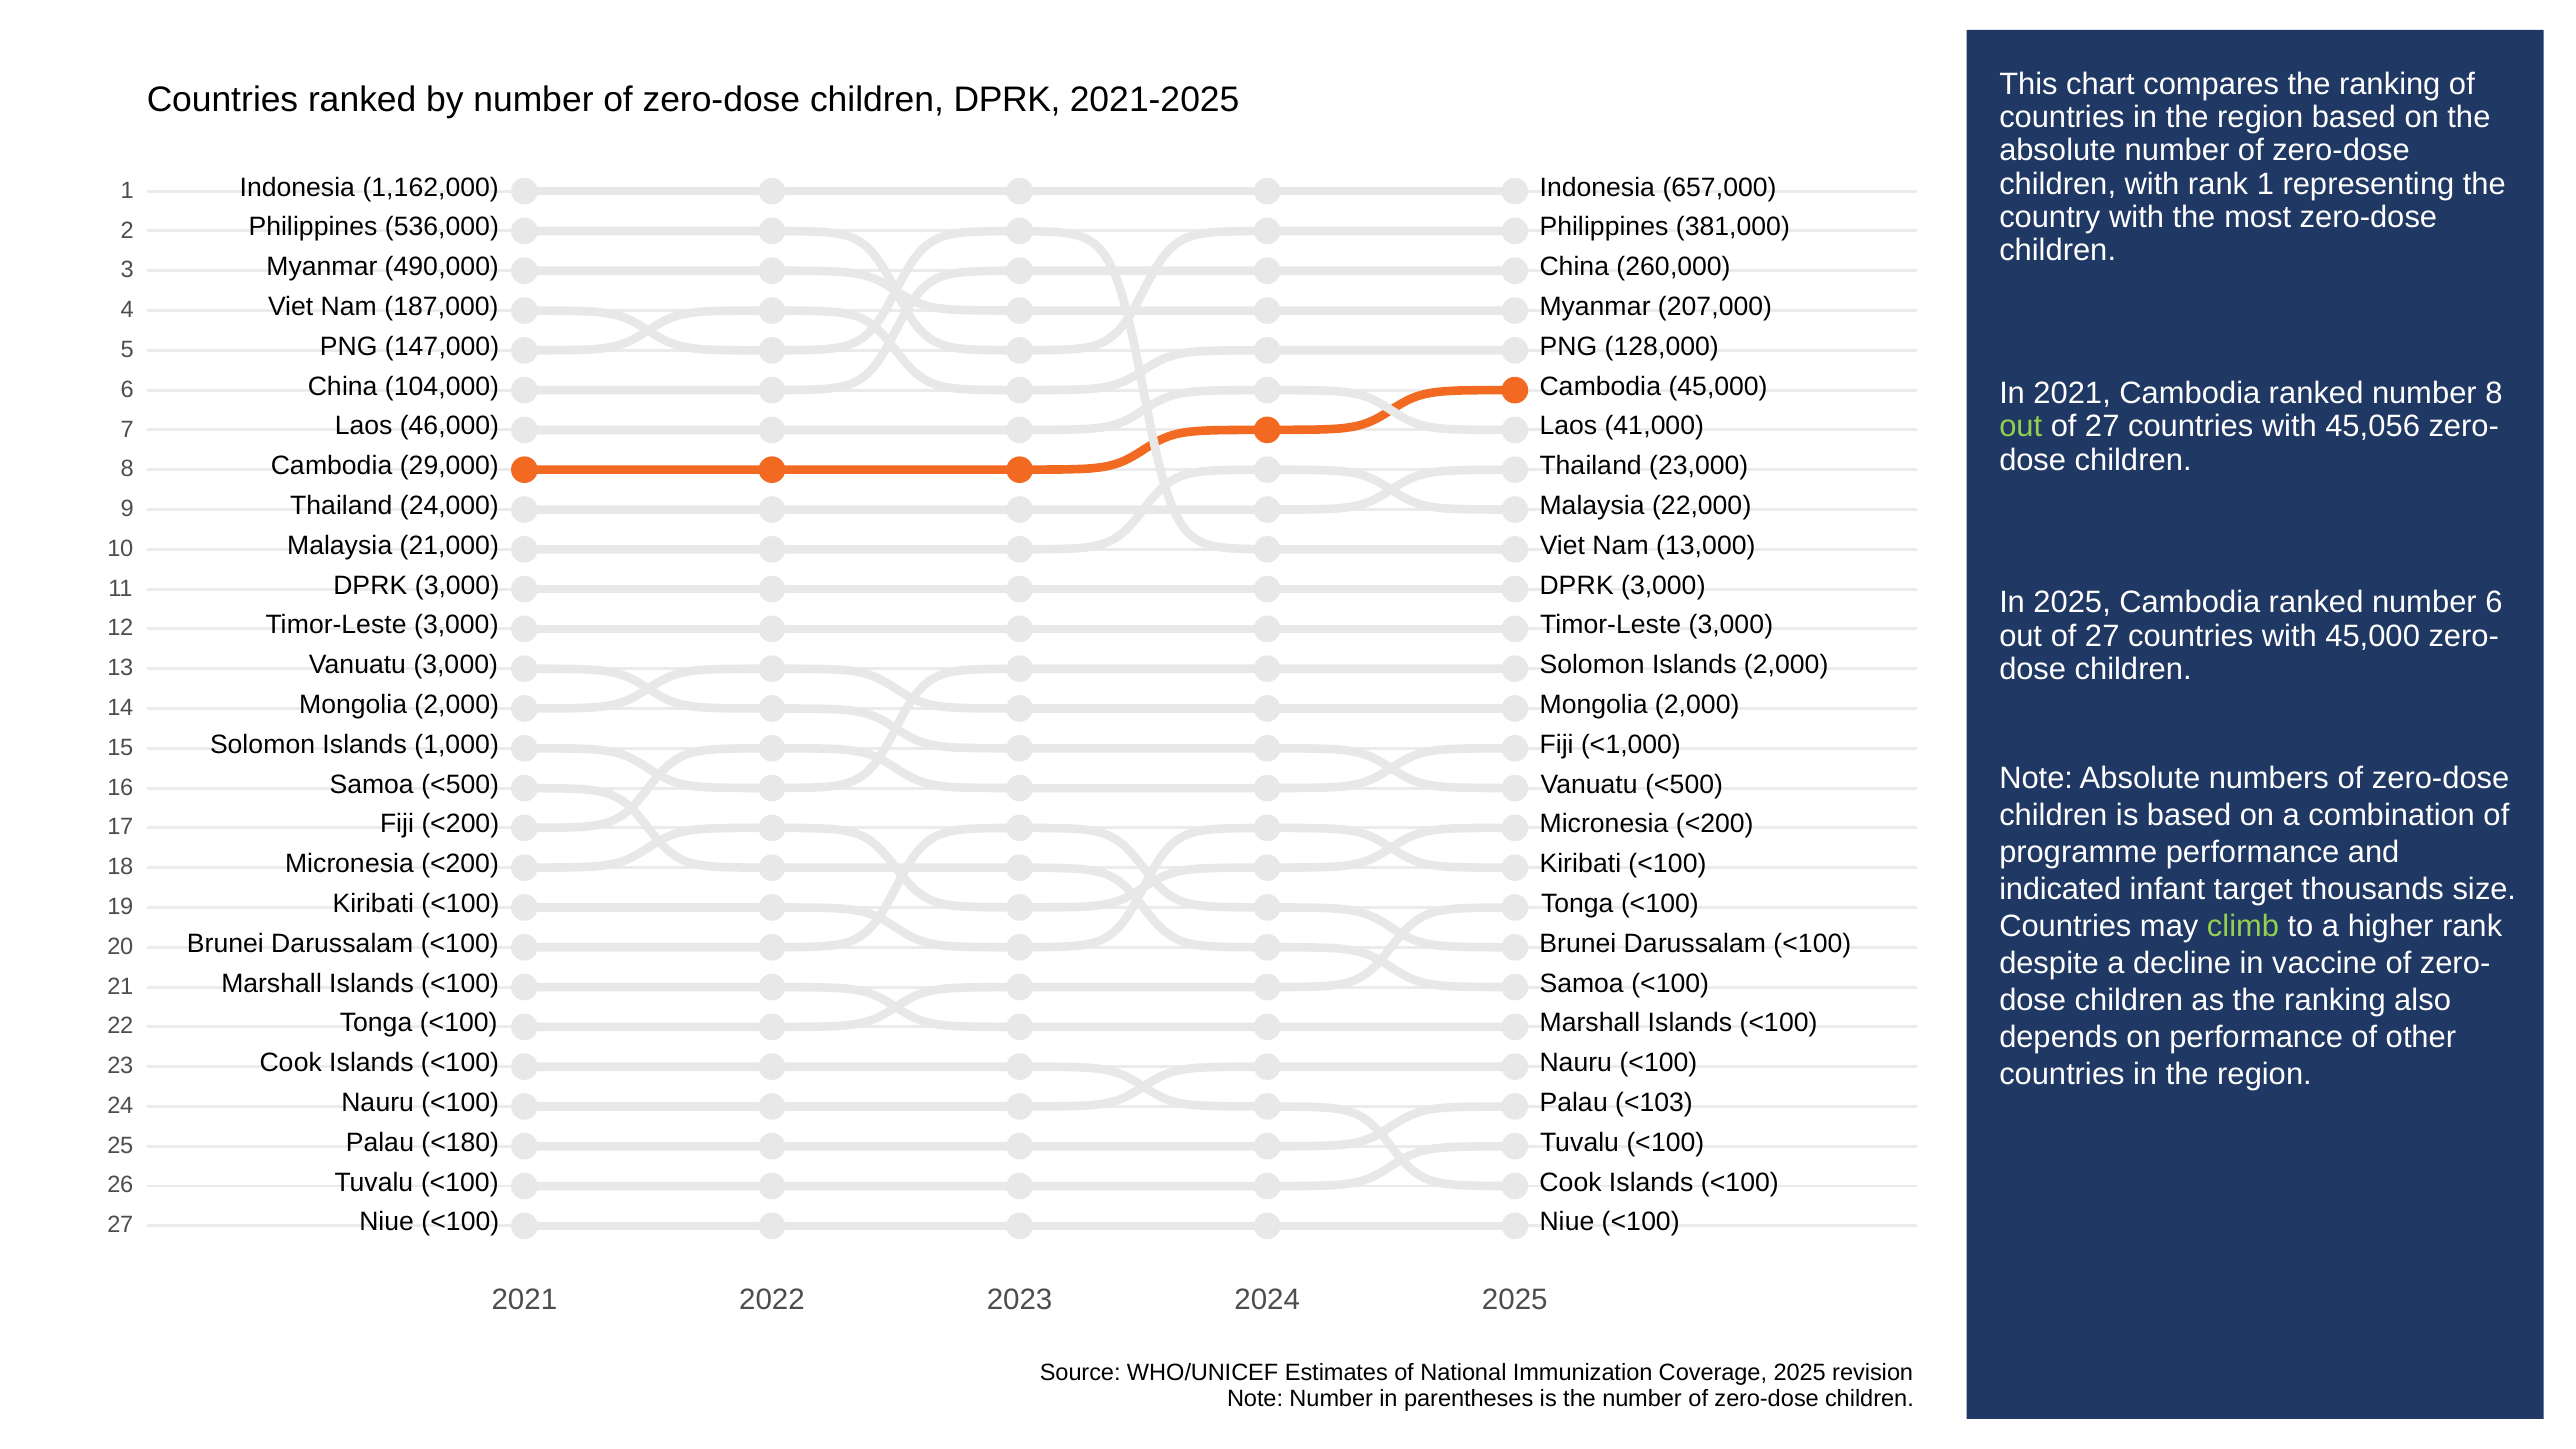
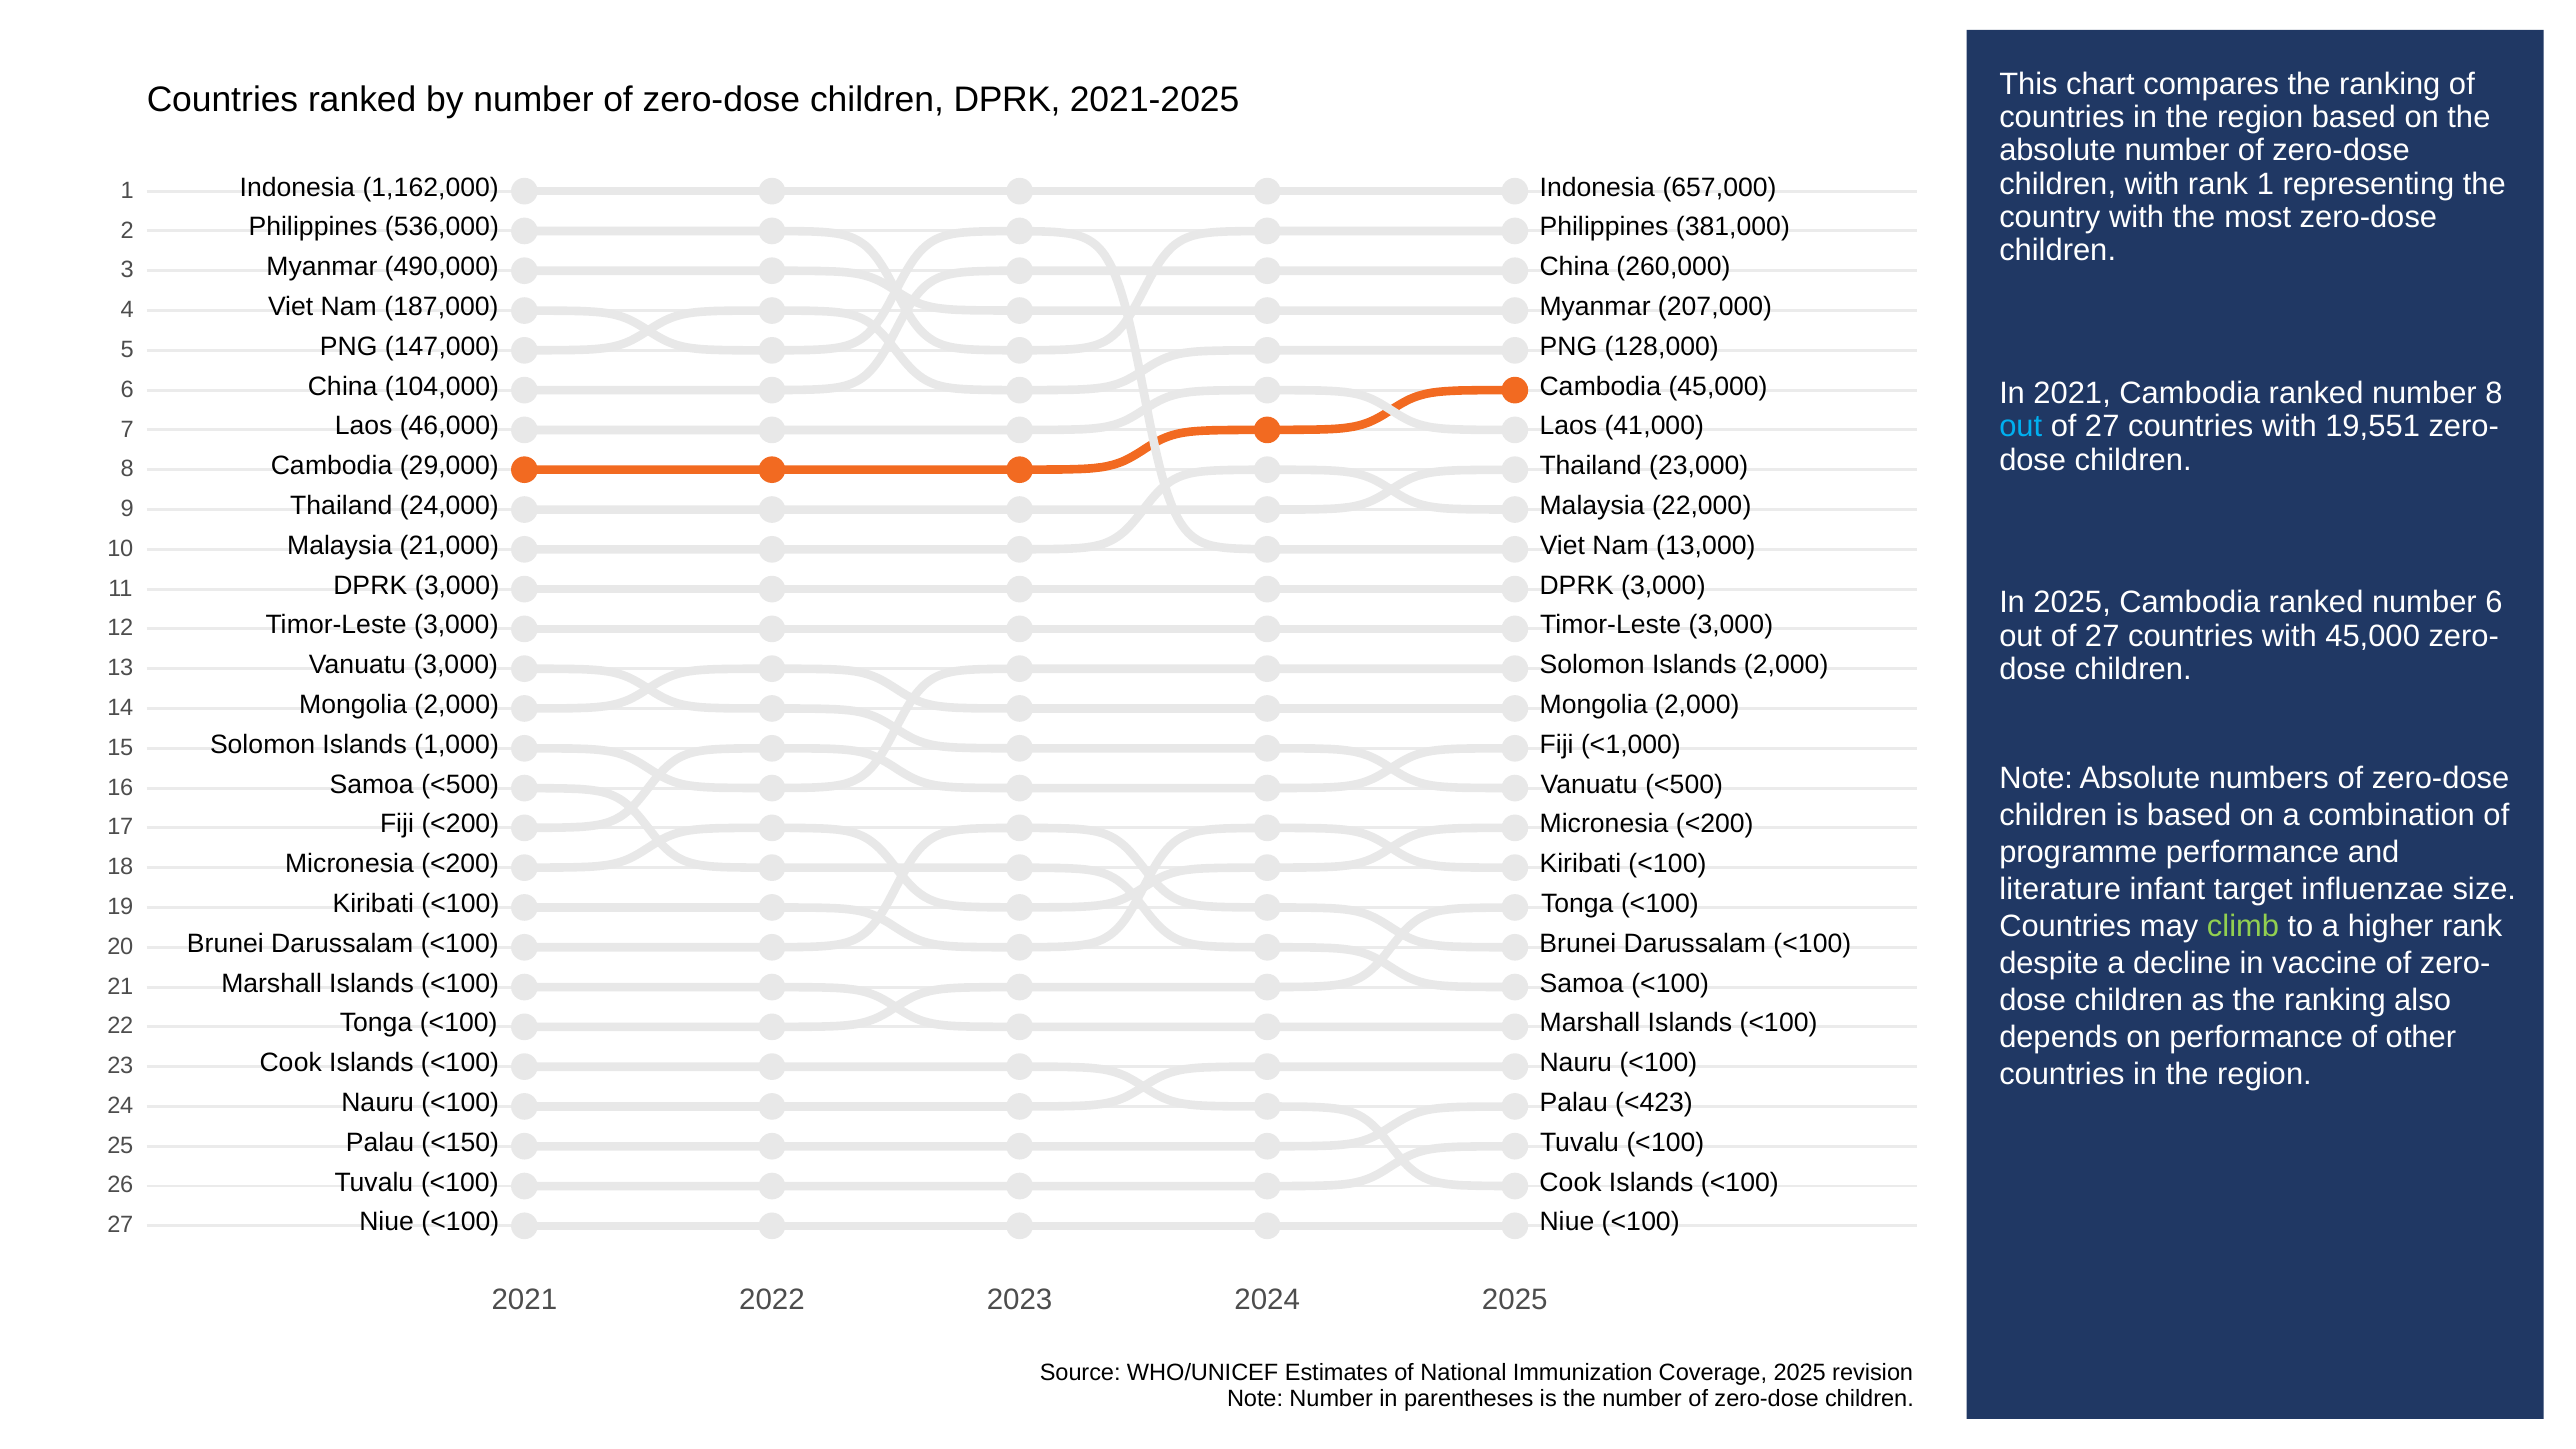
out at (2021, 427) colour: light green -> light blue
45,056: 45,056 -> 19,551
indicated: indicated -> literature
thousands: thousands -> influenzae
<103: <103 -> <423
<180: <180 -> <150
